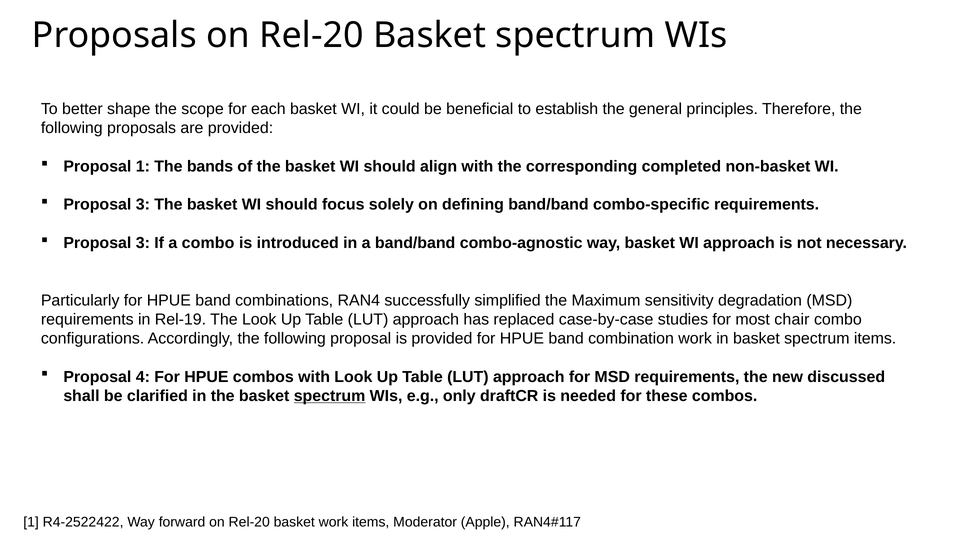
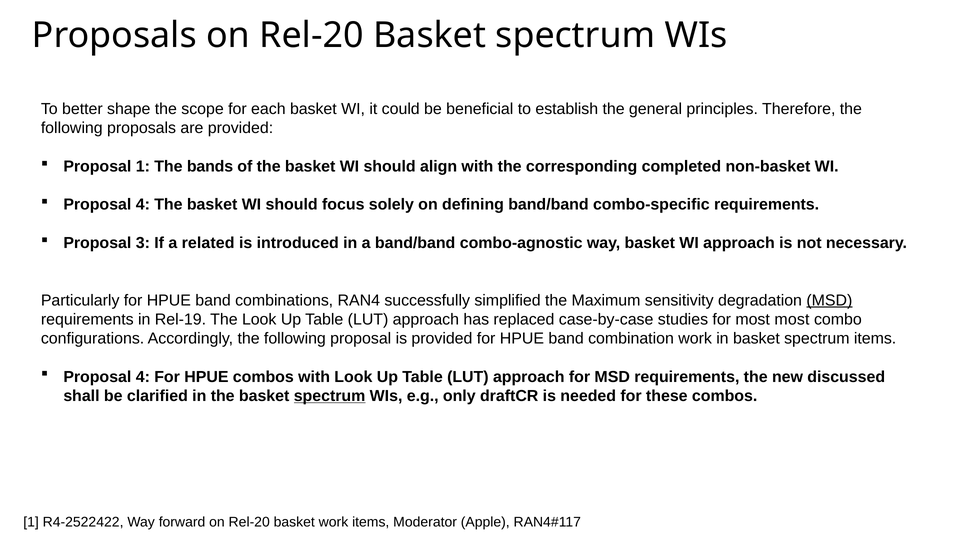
3 at (143, 205): 3 -> 4
a combo: combo -> related
MSD at (829, 300) underline: none -> present
most chair: chair -> most
